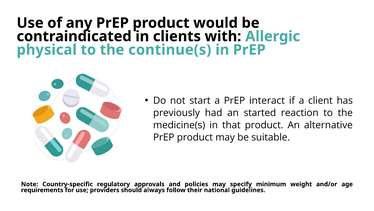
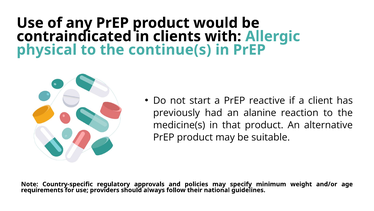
interact: interact -> reactive
started: started -> alanine
